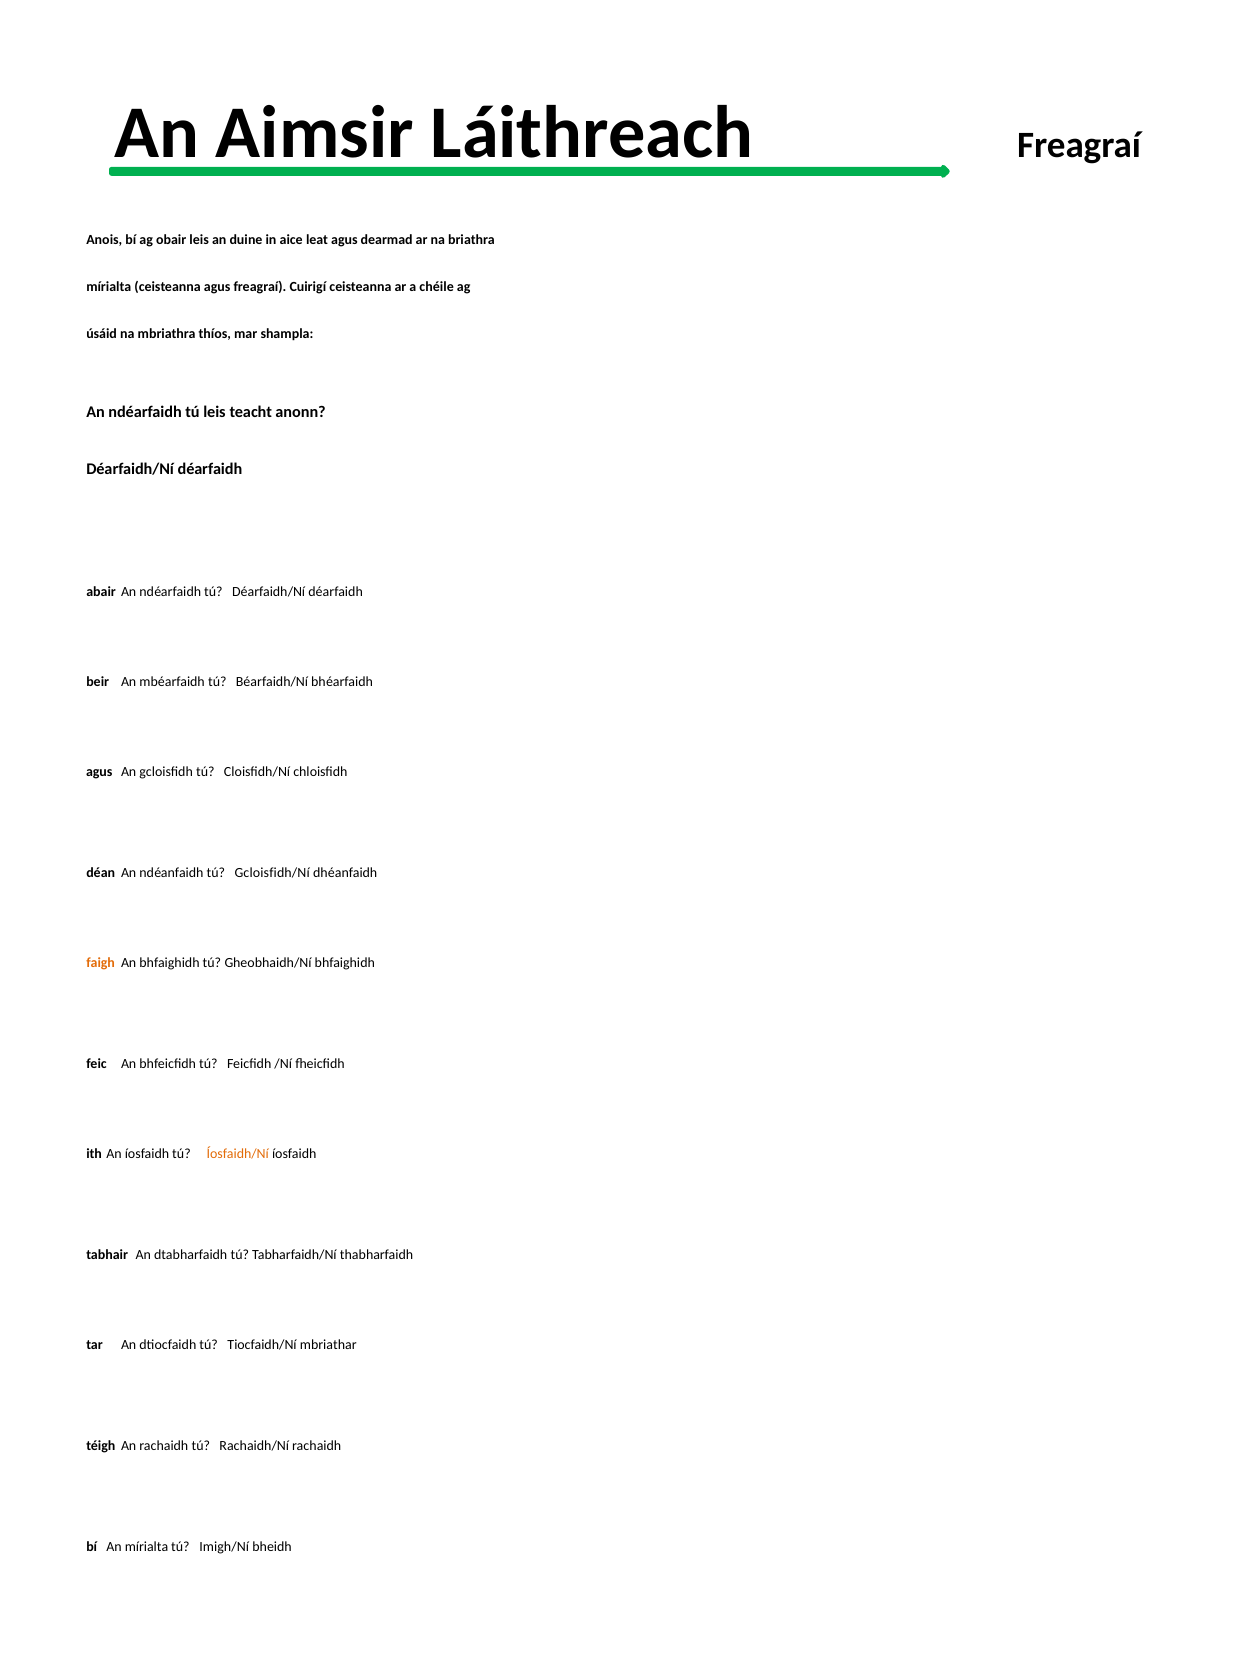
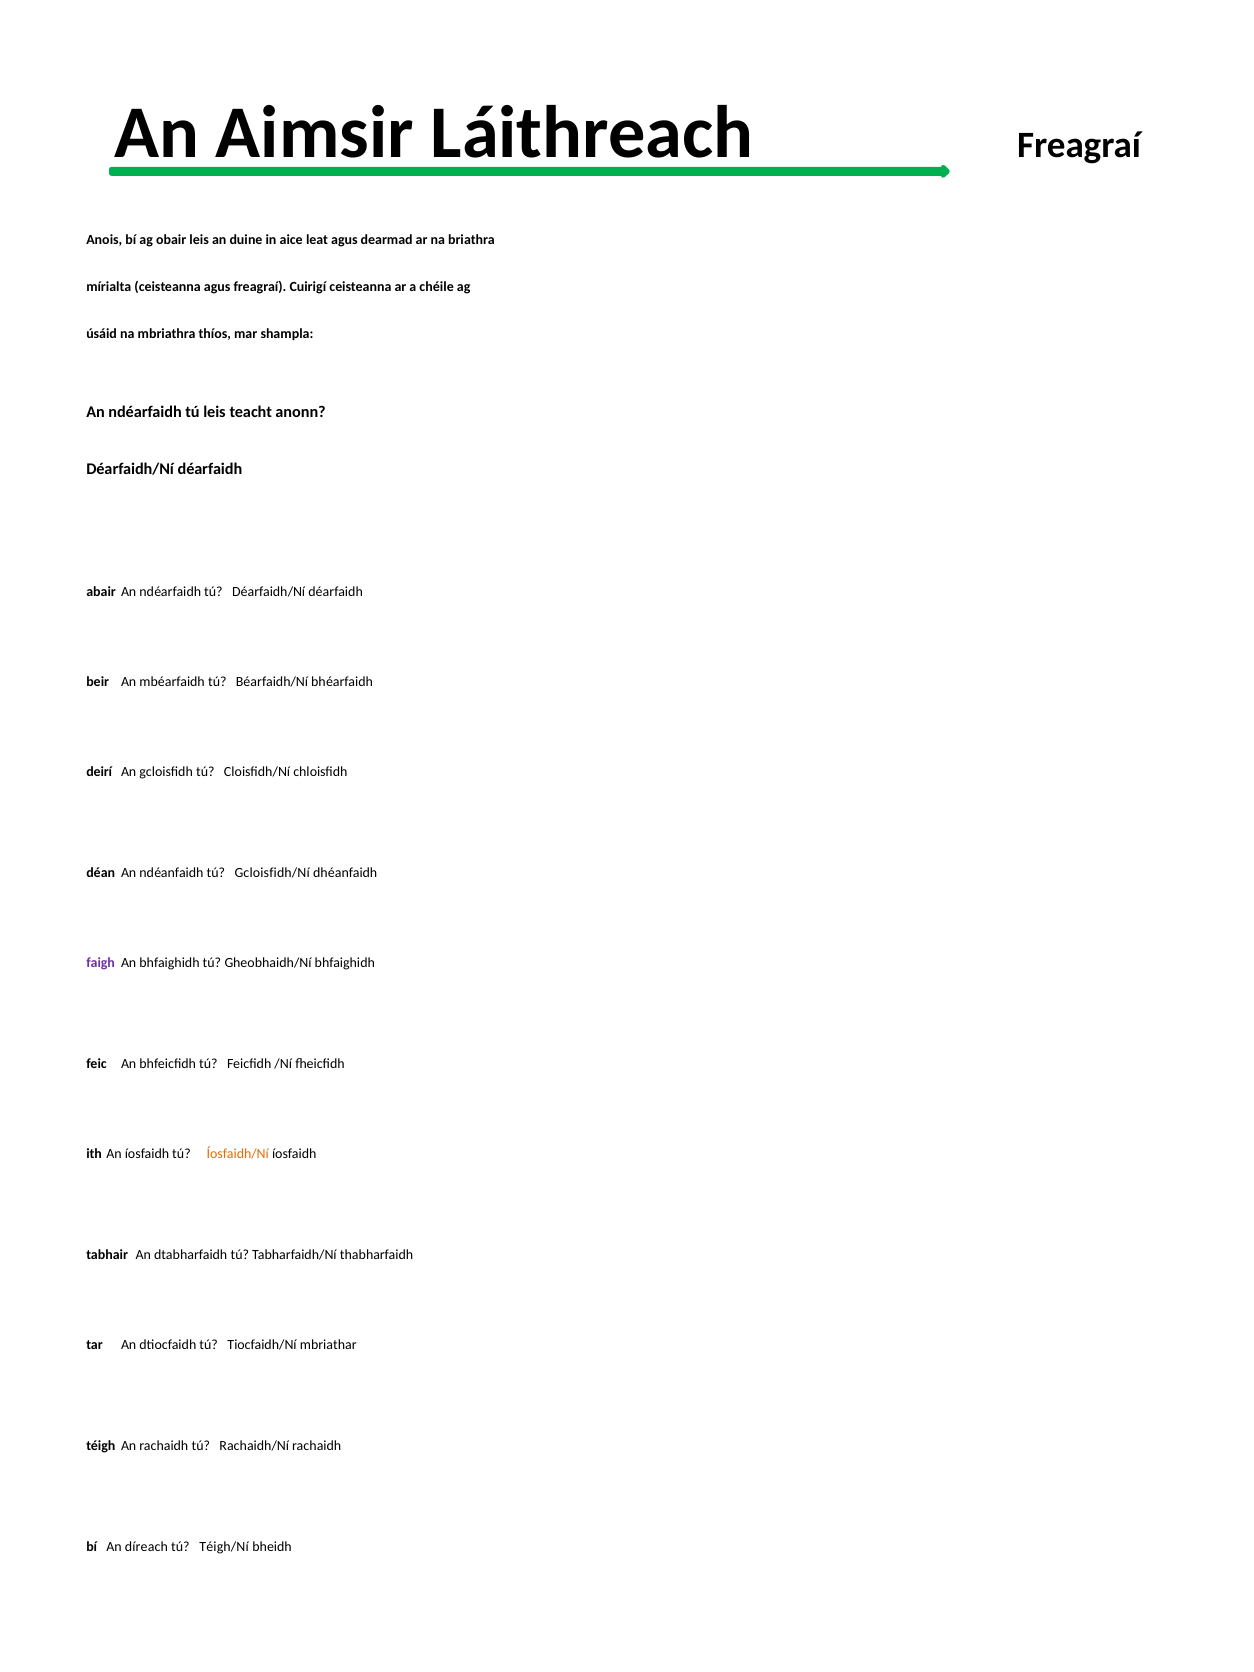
agus at (99, 772): agus -> deirí
faigh colour: orange -> purple
An mírialta: mírialta -> díreach
Imigh/Ní: Imigh/Ní -> Téigh/Ní
